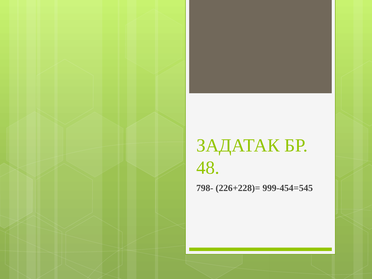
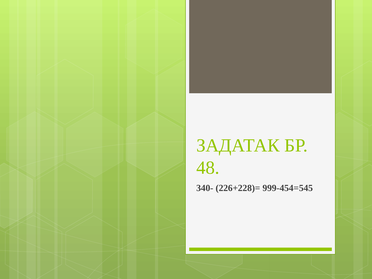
798-: 798- -> 340-
